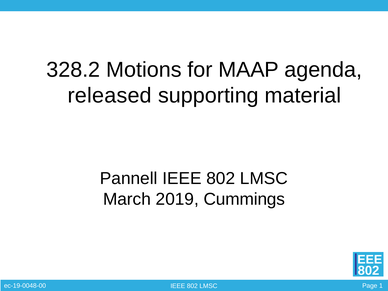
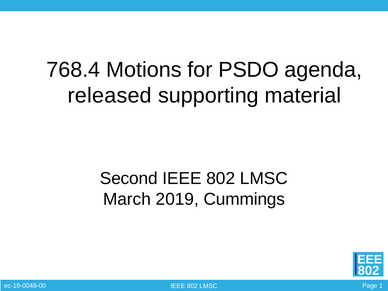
328.2: 328.2 -> 768.4
MAAP: MAAP -> PSDO
Pannell: Pannell -> Second
